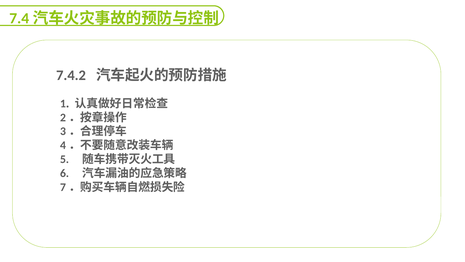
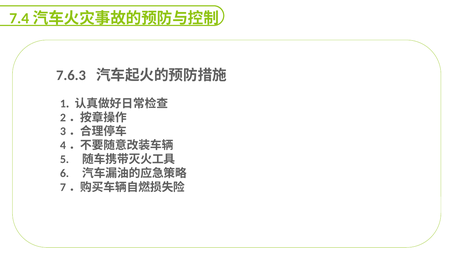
7.4.2: 7.4.2 -> 7.6.3
